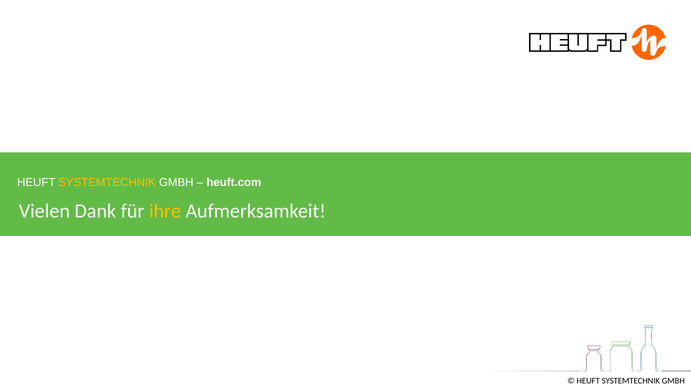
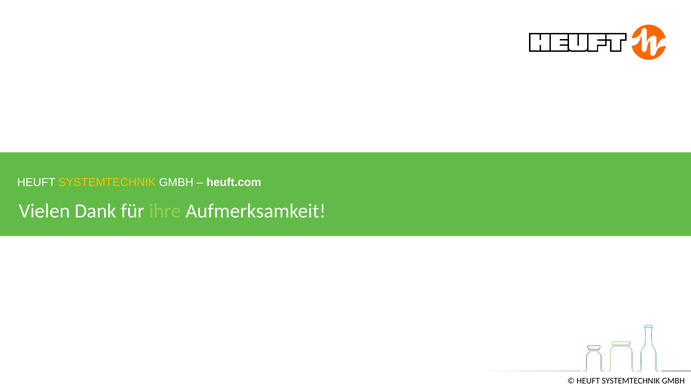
ihre colour: yellow -> light green
